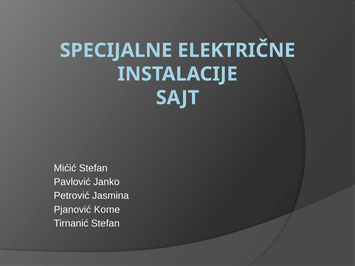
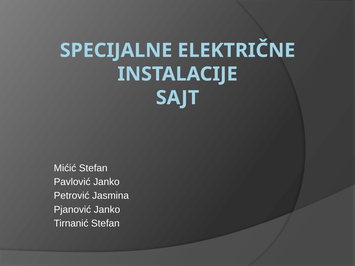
Pjanović Kome: Kome -> Janko
